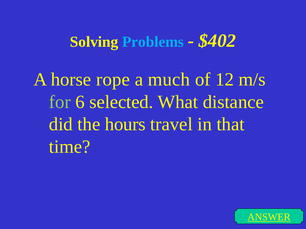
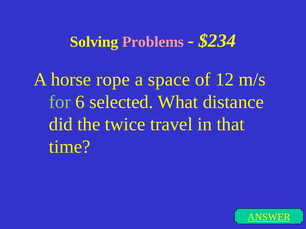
Problems colour: light blue -> pink
$402: $402 -> $234
much: much -> space
hours: hours -> twice
